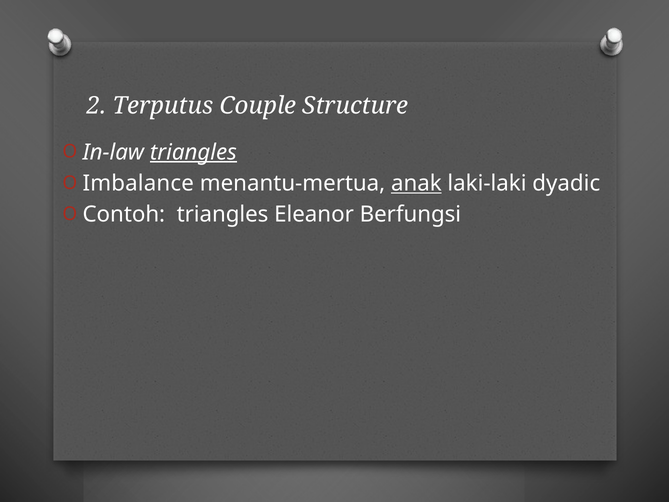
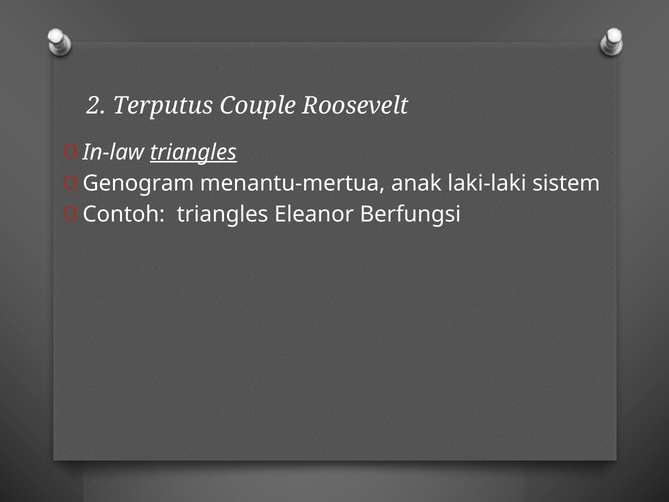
Structure: Structure -> Roosevelt
Imbalance: Imbalance -> Genogram
anak underline: present -> none
dyadic: dyadic -> sistem
